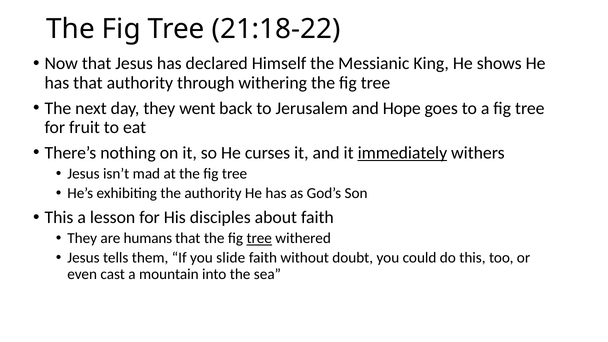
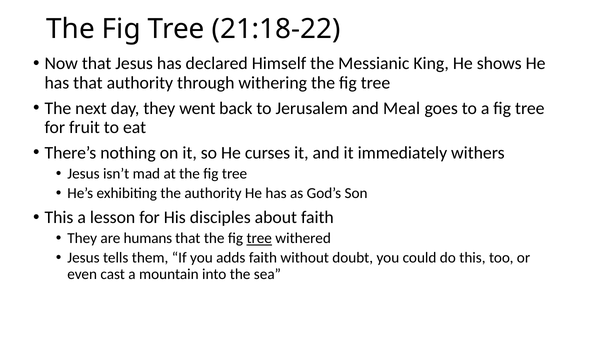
Hope: Hope -> Meal
immediately underline: present -> none
slide: slide -> adds
